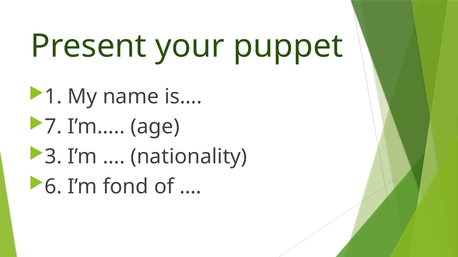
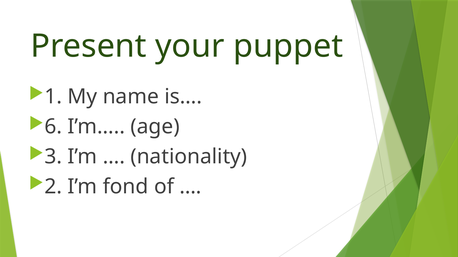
7: 7 -> 6
6: 6 -> 2
